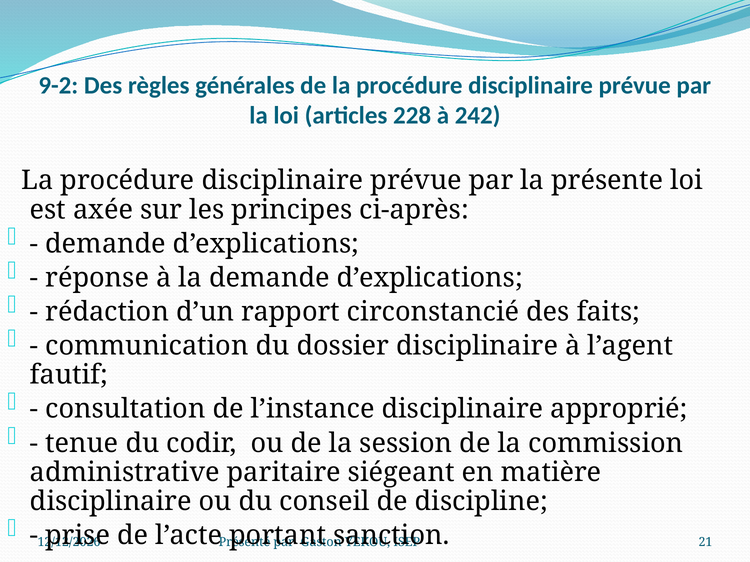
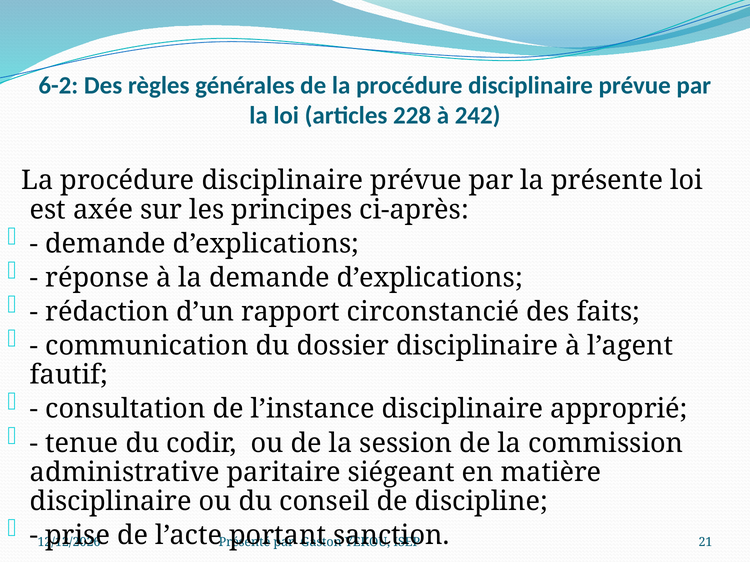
9-2: 9-2 -> 6-2
